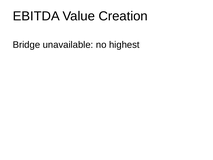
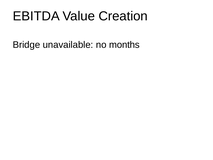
highest: highest -> months
